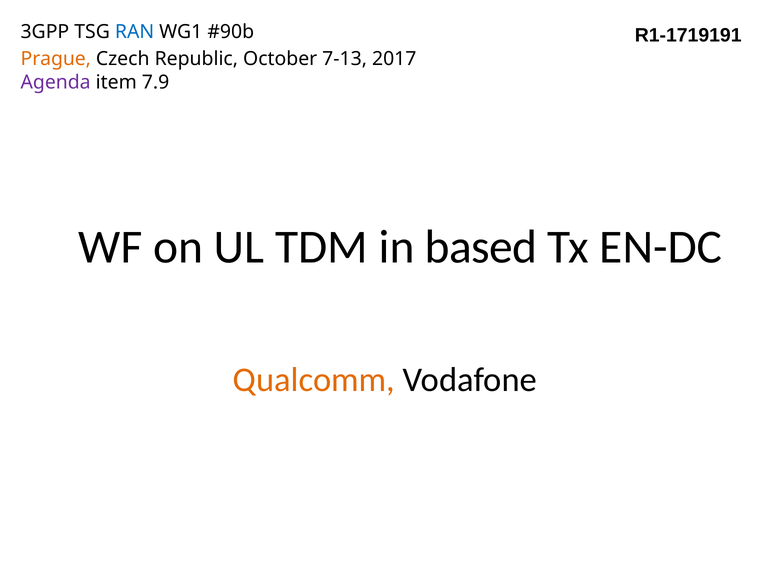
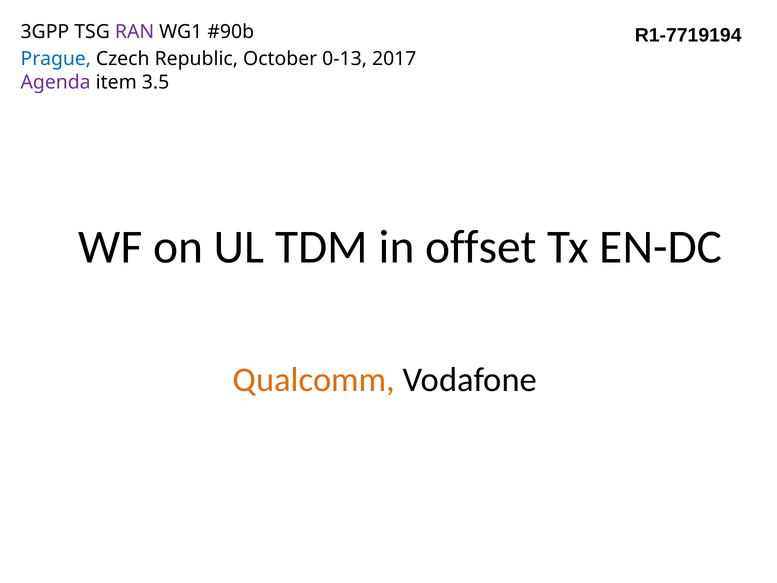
RAN colour: blue -> purple
R1-1719191: R1-1719191 -> R1-7719194
Prague colour: orange -> blue
7-13: 7-13 -> 0-13
7.9: 7.9 -> 3.5
based: based -> offset
